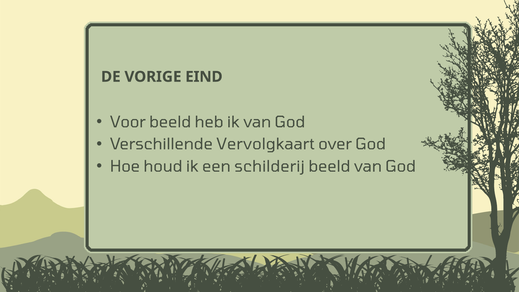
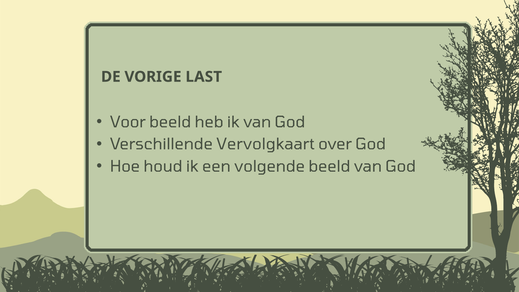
EIND: EIND -> LAST
schilderij: schilderij -> volgende
